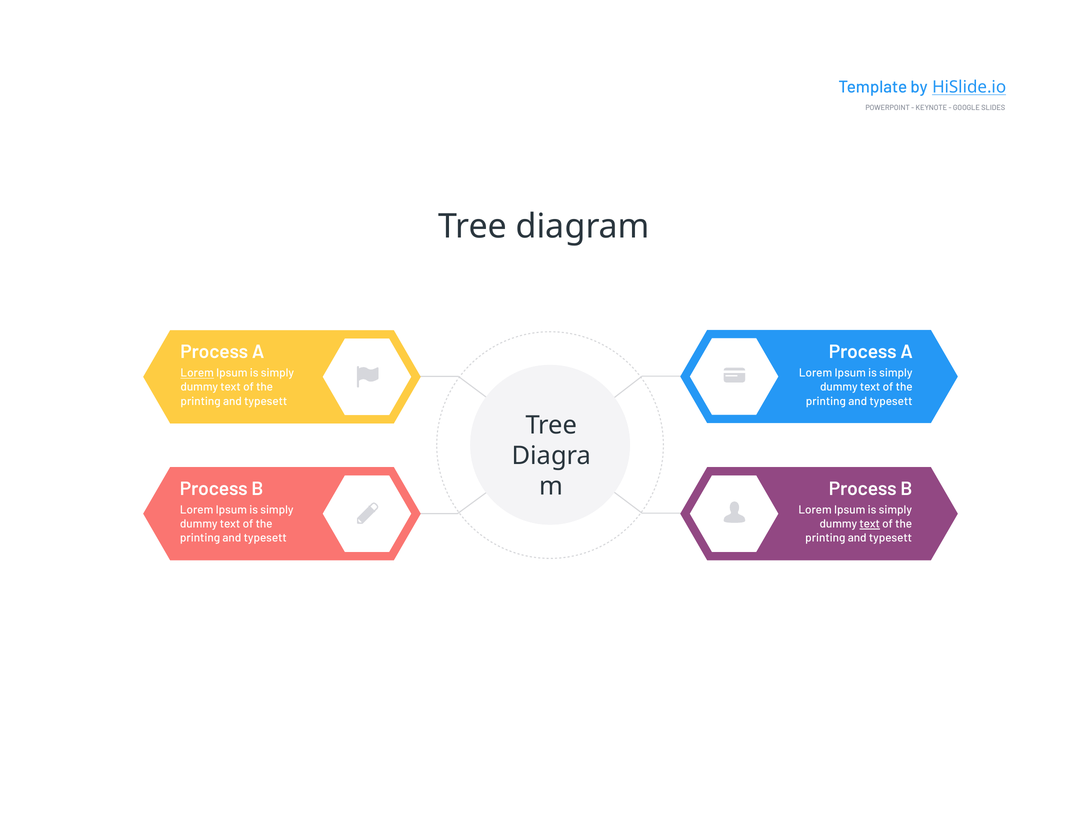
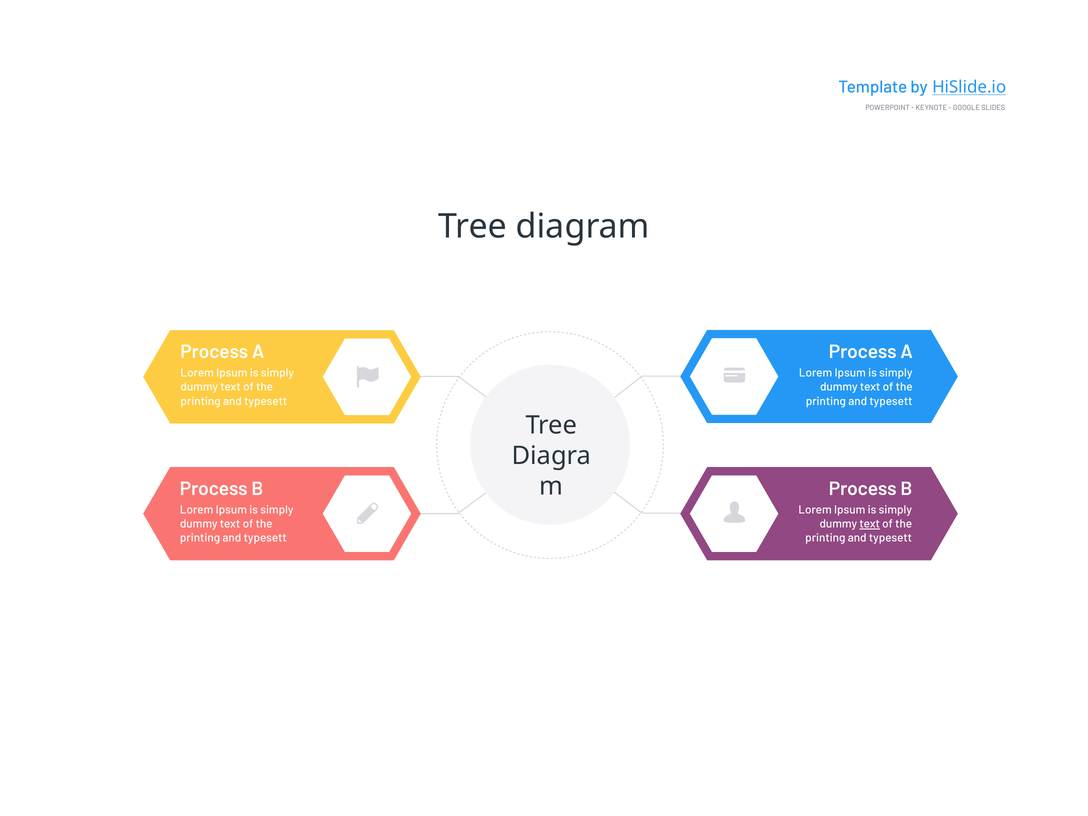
Lorem at (197, 373) underline: present -> none
